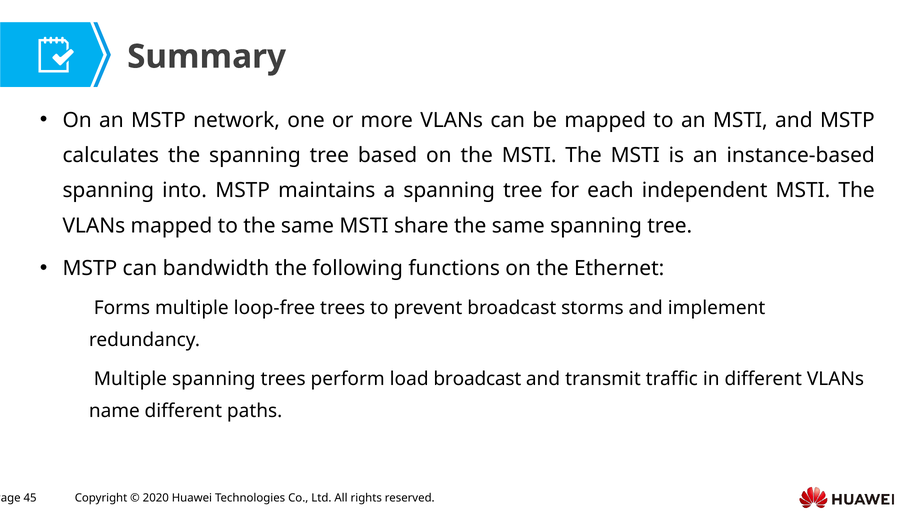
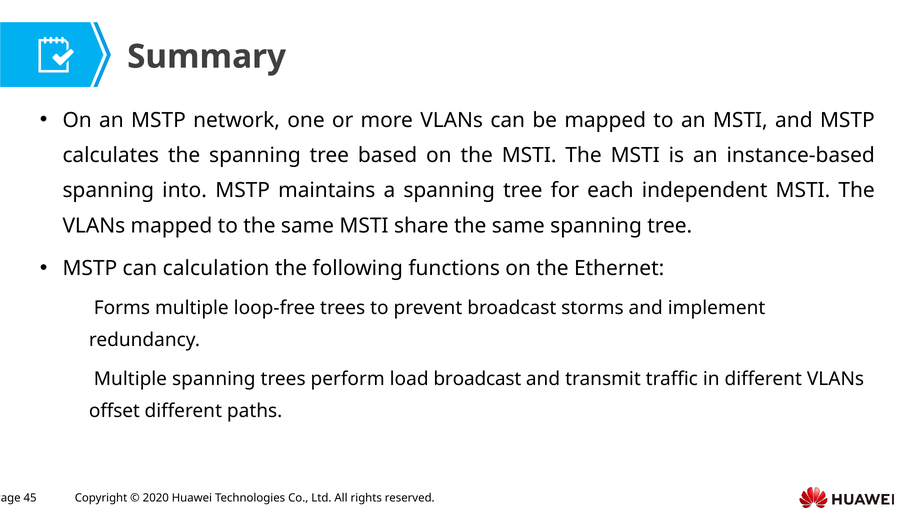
bandwidth: bandwidth -> calculation
name: name -> offset
